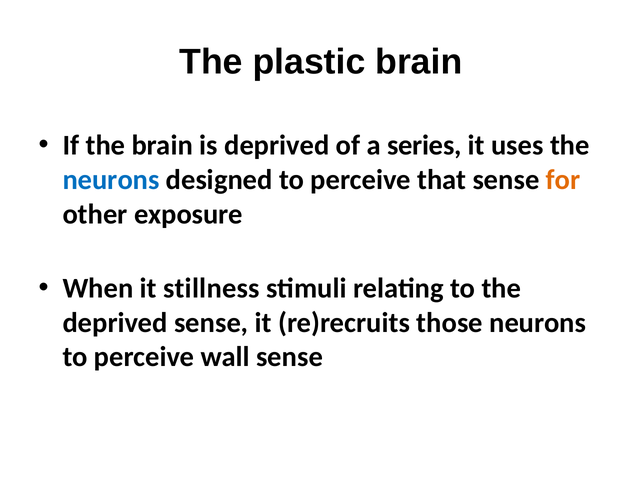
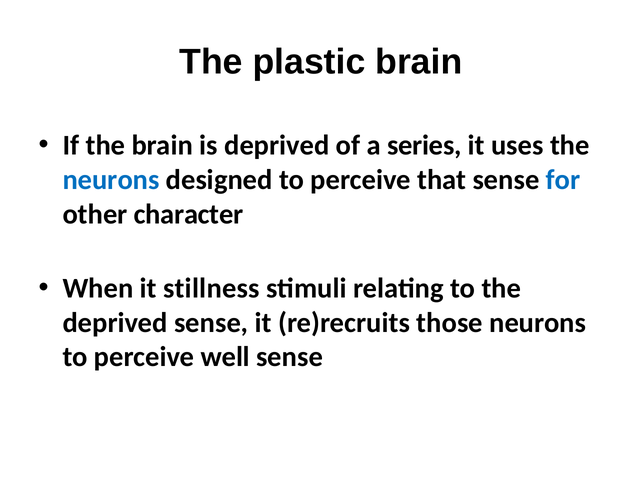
for colour: orange -> blue
exposure: exposure -> character
wall: wall -> well
